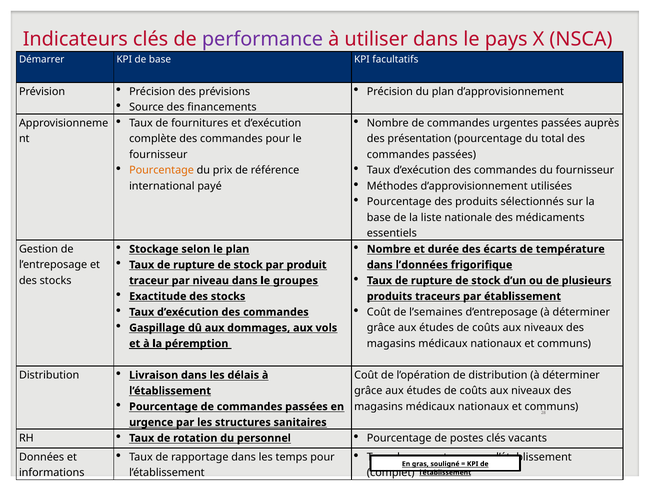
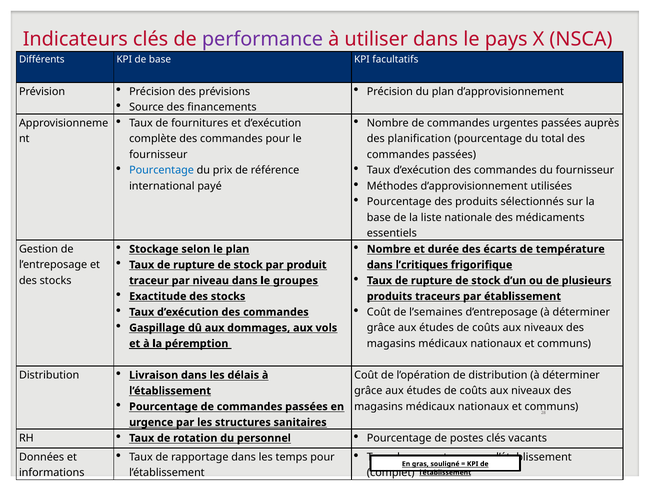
Démarrer: Démarrer -> Différents
présentation: présentation -> planification
Pourcentage at (162, 171) colour: orange -> blue
l’données: l’données -> l’critiques
